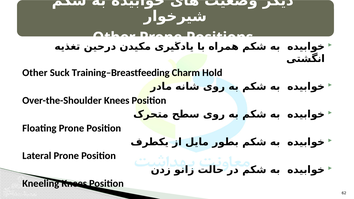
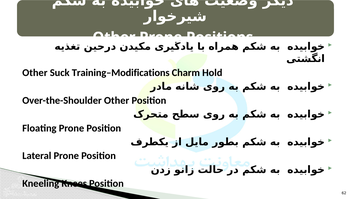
Training–Breastfeeding: Training–Breastfeeding -> Training–Modifications
Over-the-Shoulder Knees: Knees -> Other
